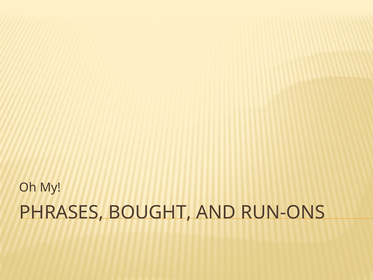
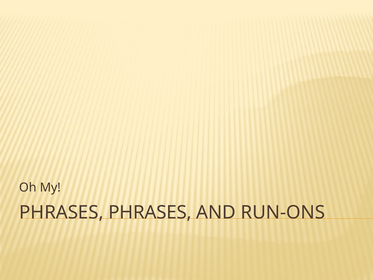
PHRASES BOUGHT: BOUGHT -> PHRASES
